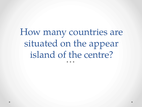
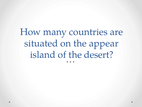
centre: centre -> desert
